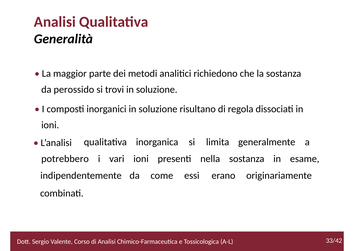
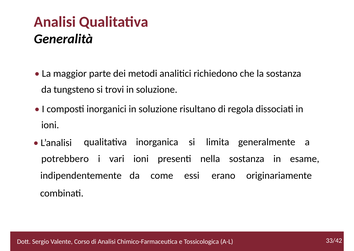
perossido: perossido -> tungsteno
